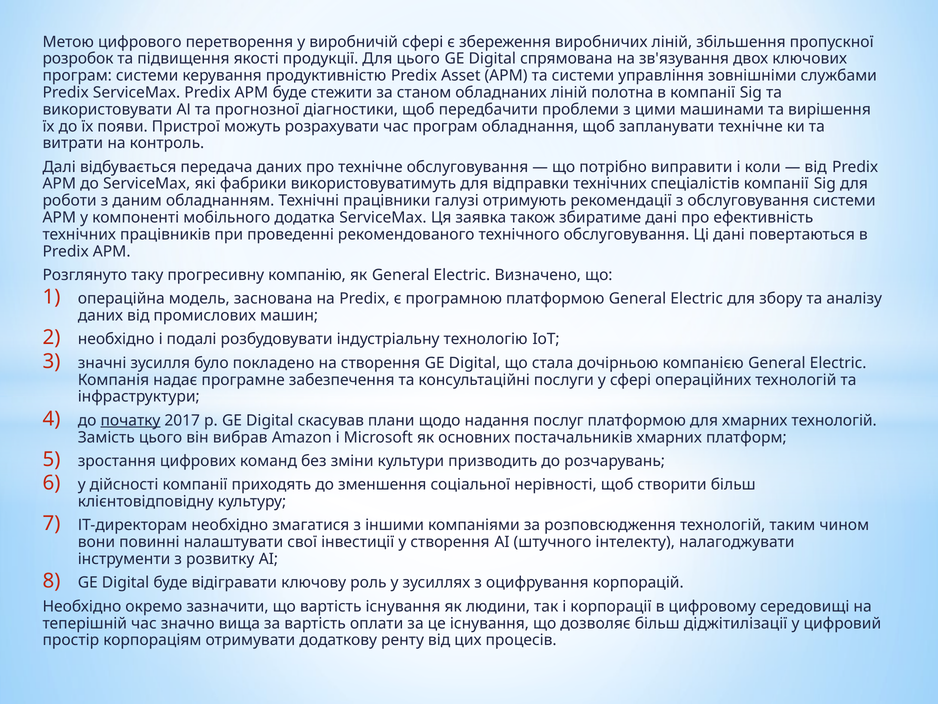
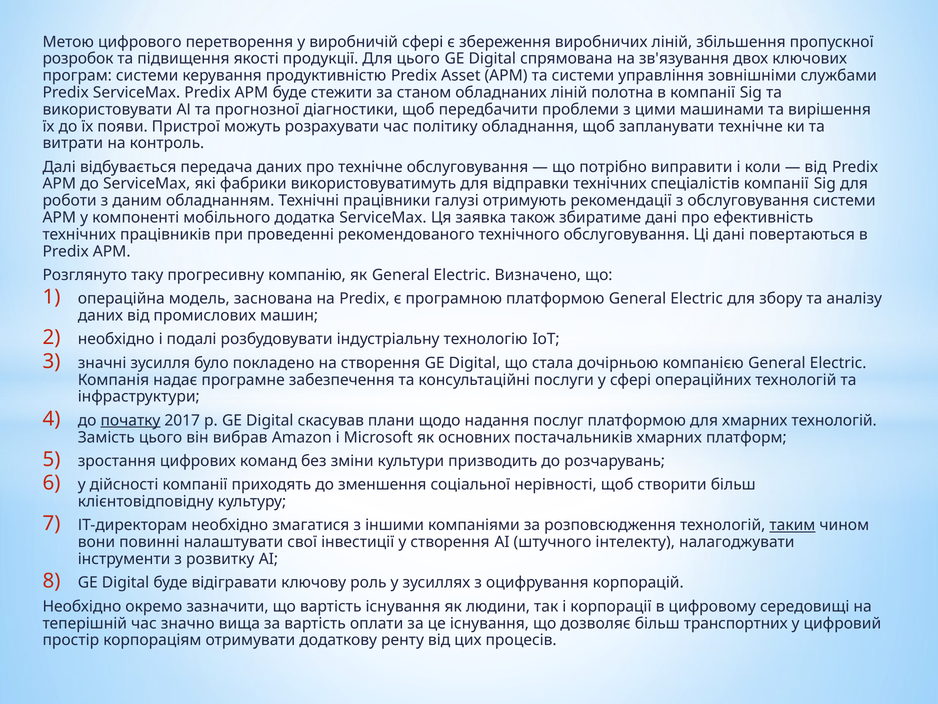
час програм: програм -> політику
таким underline: none -> present
діджітилізації: діджітилізації -> транспортних
